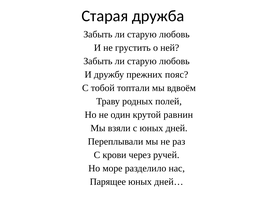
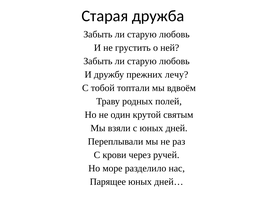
пояс: пояс -> лечу
равнин: равнин -> святым
